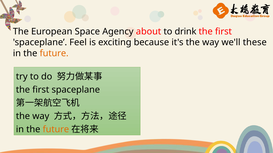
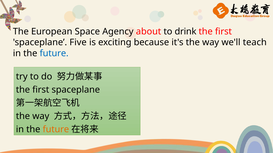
Feel: Feel -> Five
these: these -> teach
future at (54, 53) colour: orange -> blue
